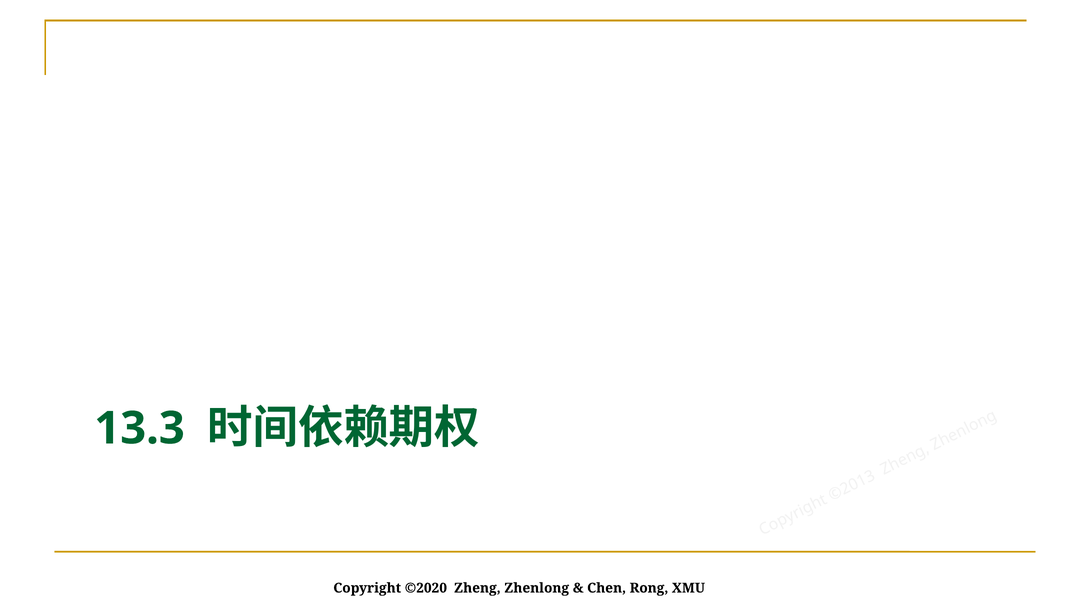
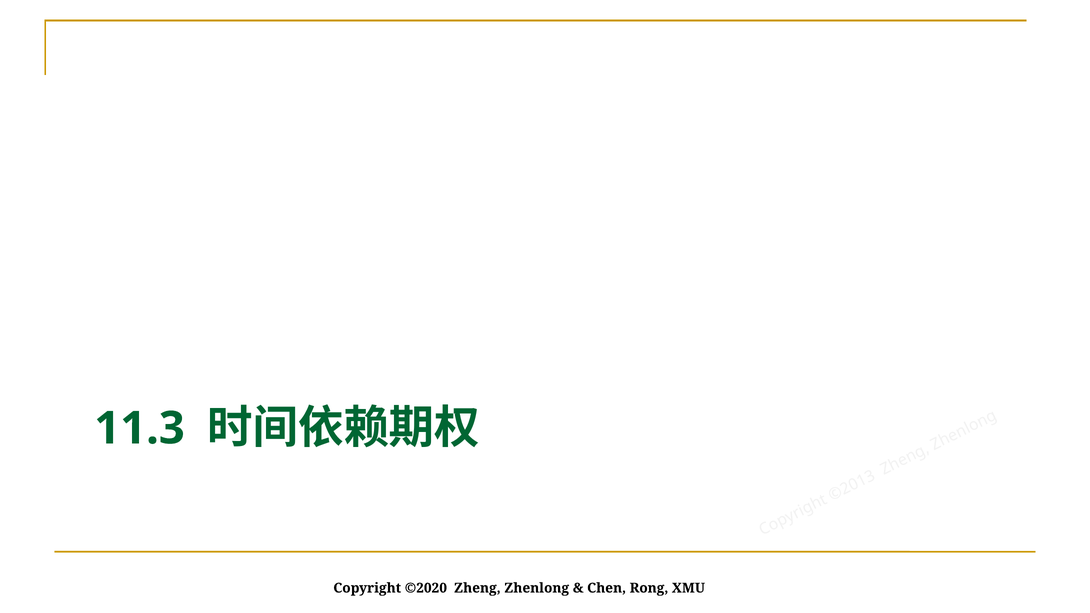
13.3: 13.3 -> 11.3
